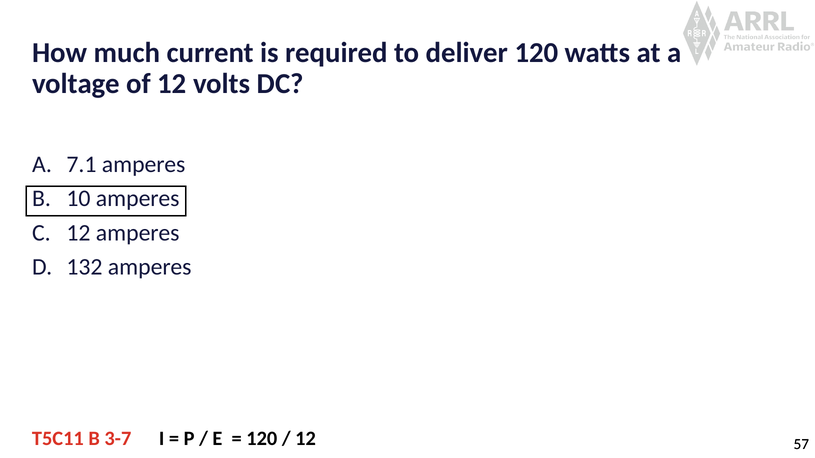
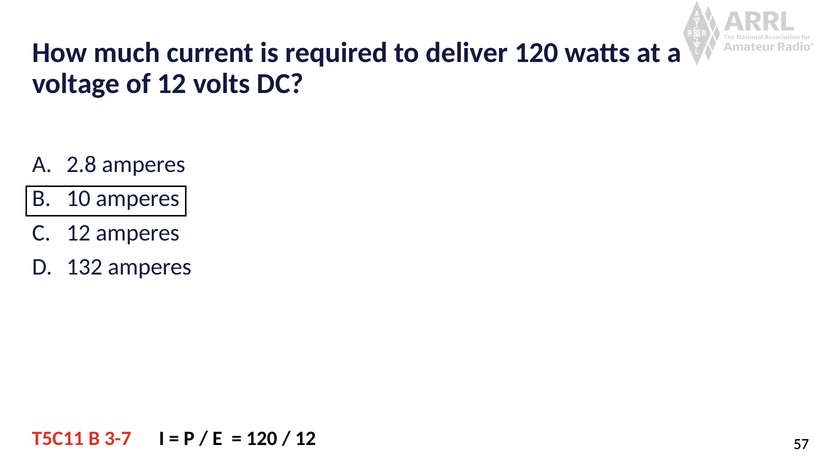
7.1: 7.1 -> 2.8
